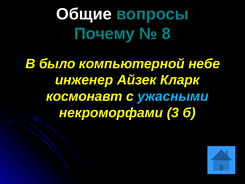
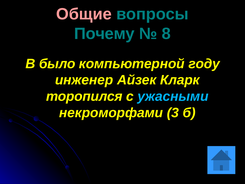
Общие colour: white -> pink
небе: небе -> году
космонавт: космонавт -> торопился
